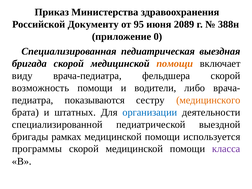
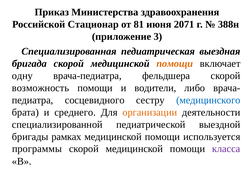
Документу: Документу -> Стационар
95: 95 -> 81
2089: 2089 -> 2071
0: 0 -> 3
виду: виду -> одну
показываются: показываются -> сосцевидного
медицинского colour: orange -> blue
штатных: штатных -> среднего
организации colour: blue -> orange
